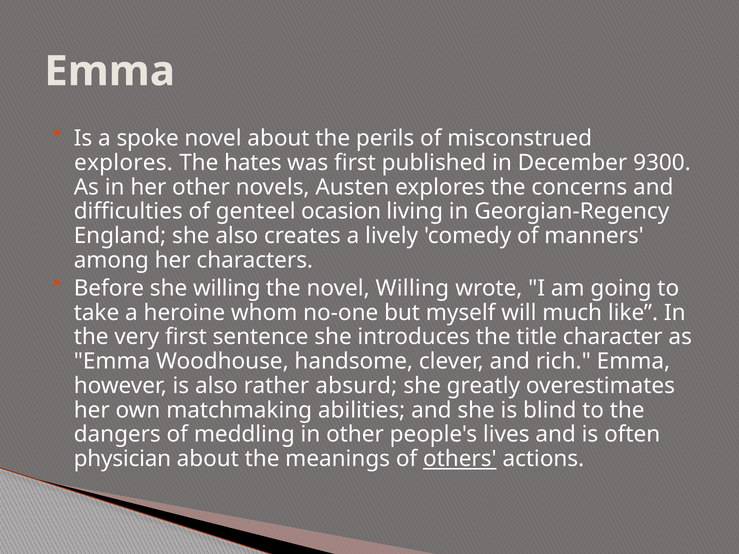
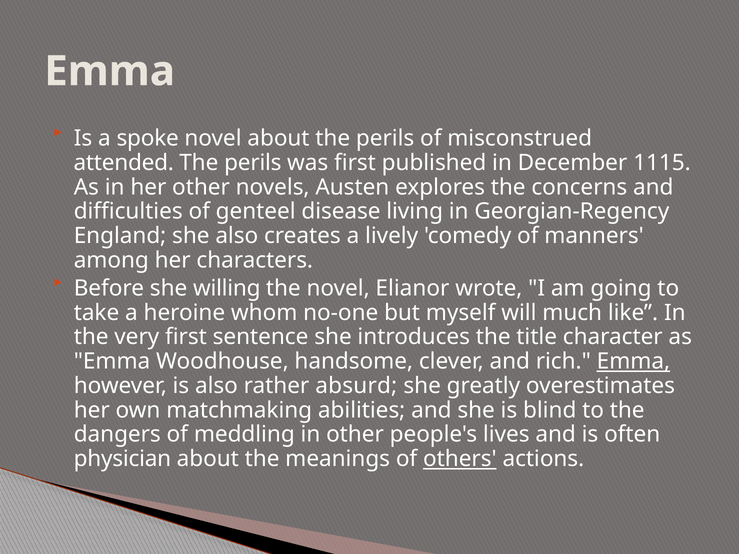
explores at (123, 163): explores -> attended
hates at (253, 163): hates -> perils
9300: 9300 -> 1115
ocasion: ocasion -> disease
novel Willing: Willing -> Elianor
Emma at (633, 362) underline: none -> present
